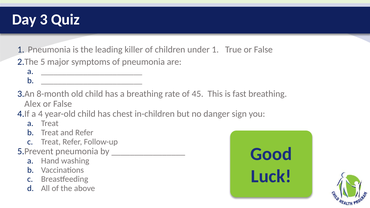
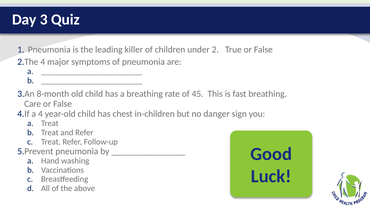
under 1: 1 -> 2
5 at (43, 62): 5 -> 4
Alex: Alex -> Care
